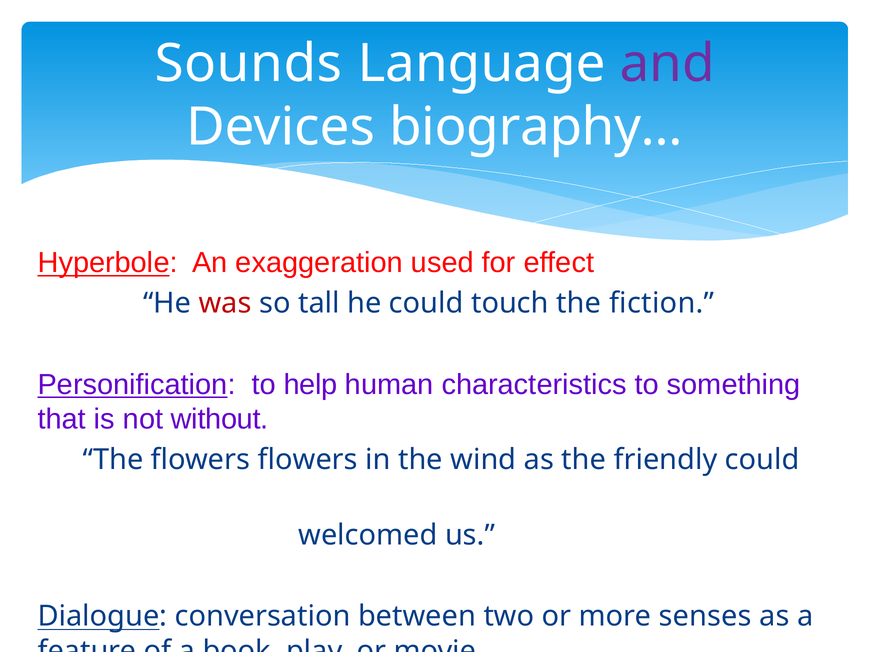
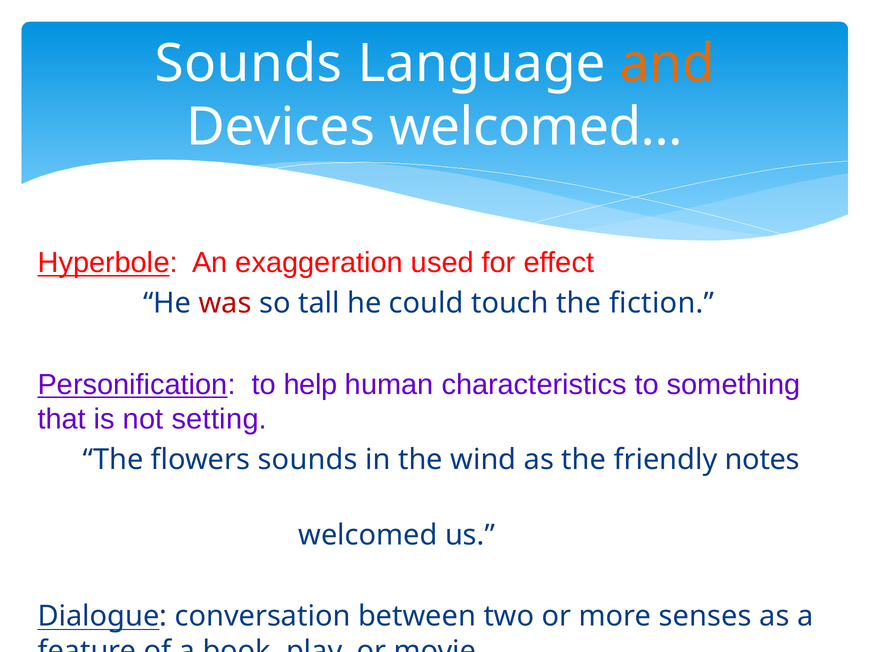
and colour: purple -> orange
biography…: biography… -> welcomed…
without: without -> setting
flowers flowers: flowers -> sounds
friendly could: could -> notes
